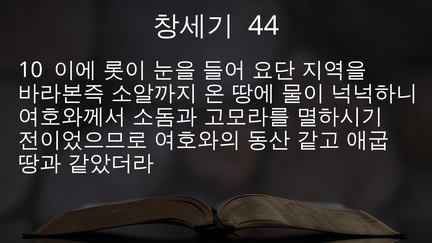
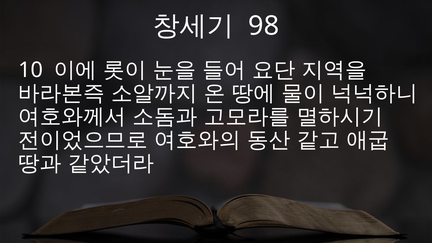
44: 44 -> 98
